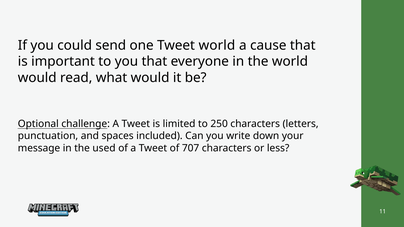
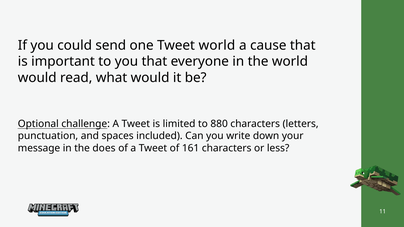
250: 250 -> 880
used: used -> does
707: 707 -> 161
